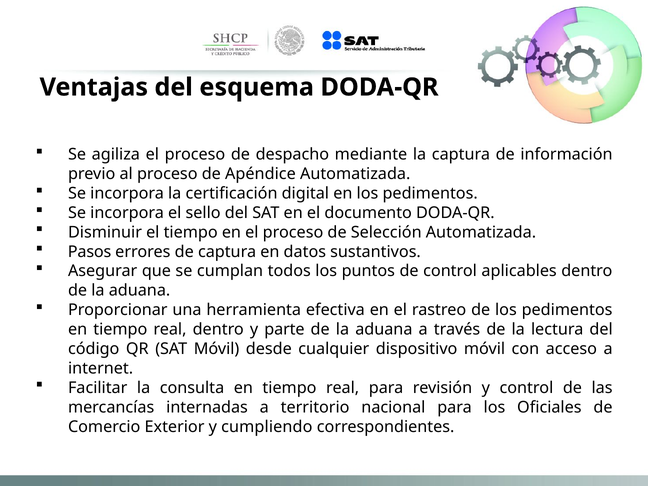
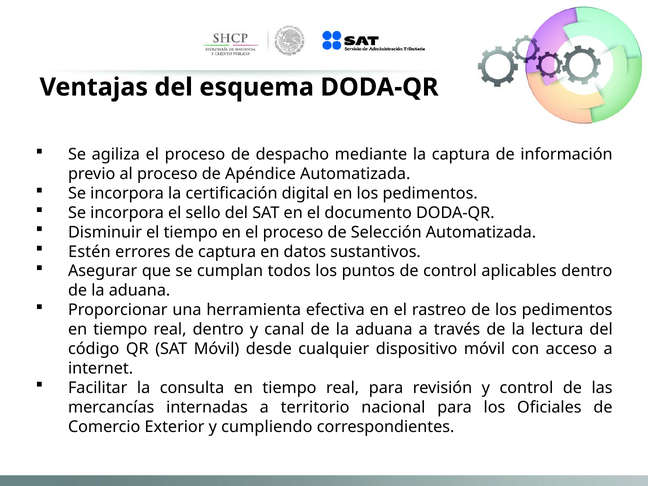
Pasos: Pasos -> Estén
parte: parte -> canal
